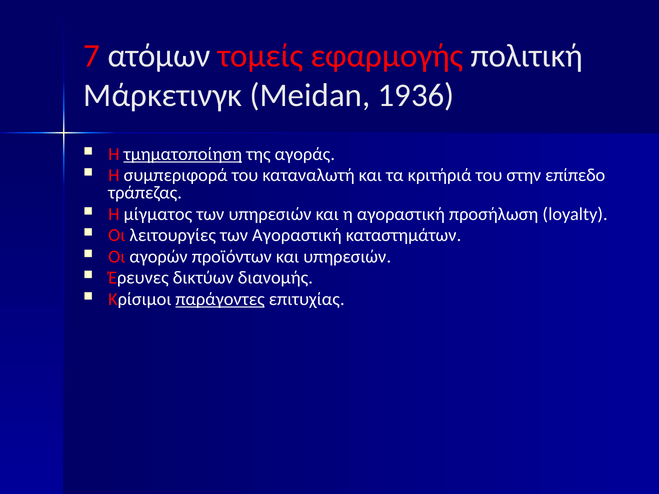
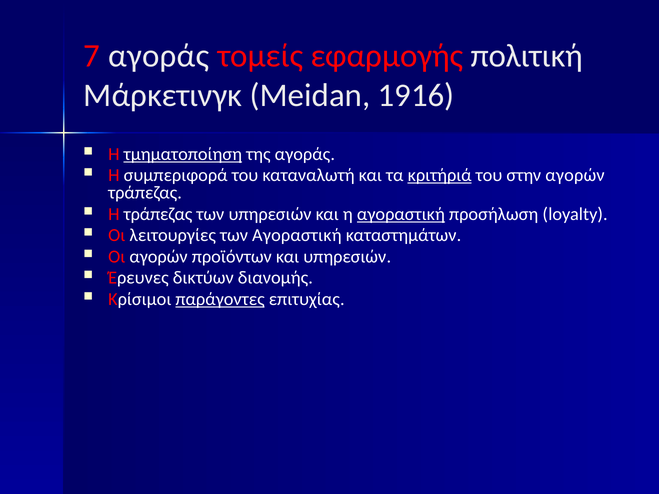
7 ατόμων: ατόμων -> αγοράς
1936: 1936 -> 1916
κριτήριά underline: none -> present
στην επίπεδο: επίπεδο -> αγορών
Η μίγματος: μίγματος -> τράπεζας
αγοραστική at (401, 214) underline: none -> present
